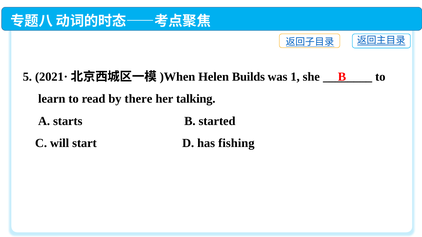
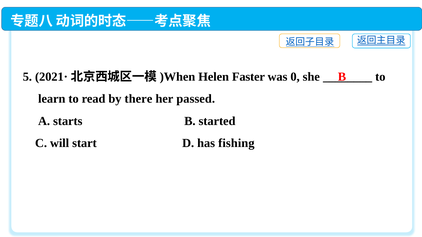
Builds: Builds -> Faster
1: 1 -> 0
talking: talking -> passed
